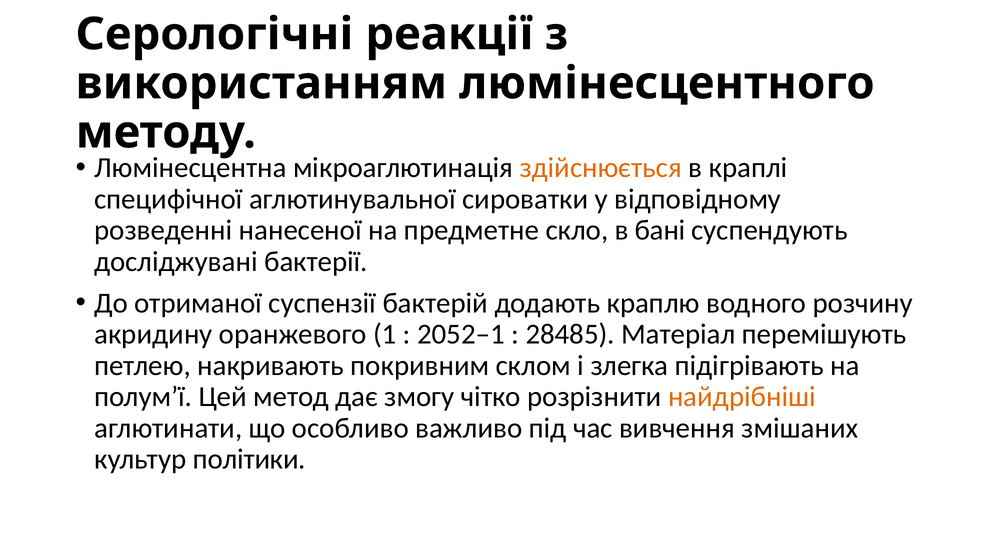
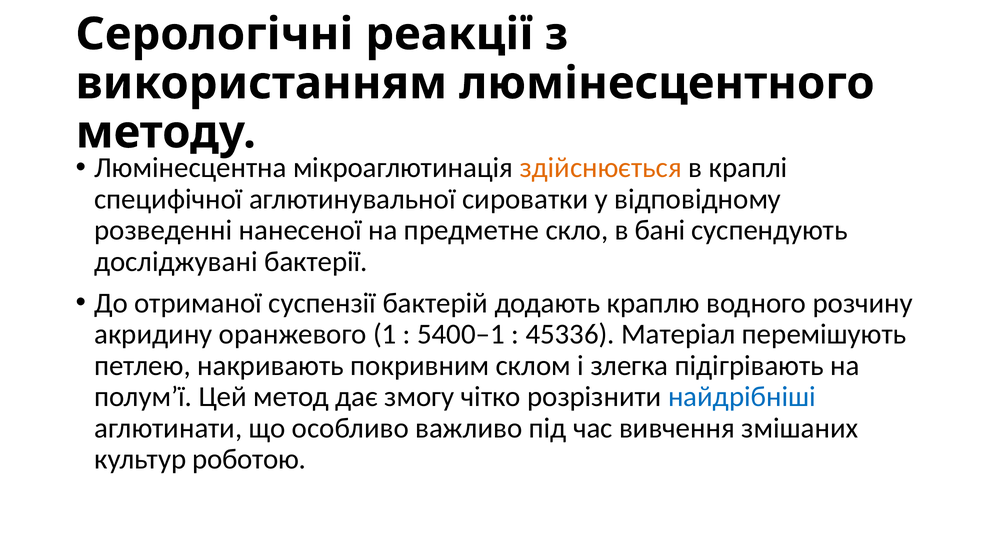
2052–1: 2052–1 -> 5400–1
28485: 28485 -> 45336
найдрібніші colour: orange -> blue
політики: політики -> роботою
